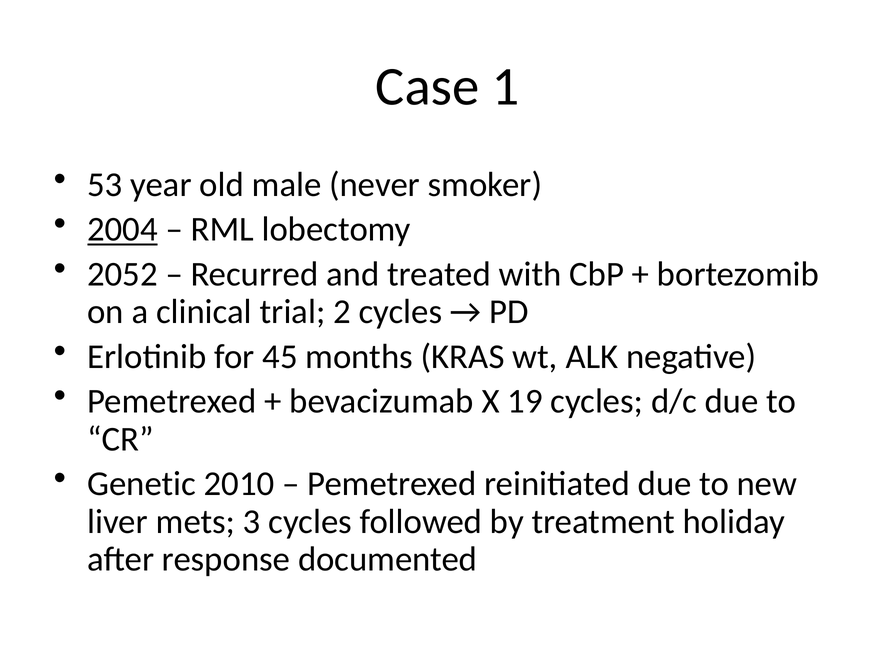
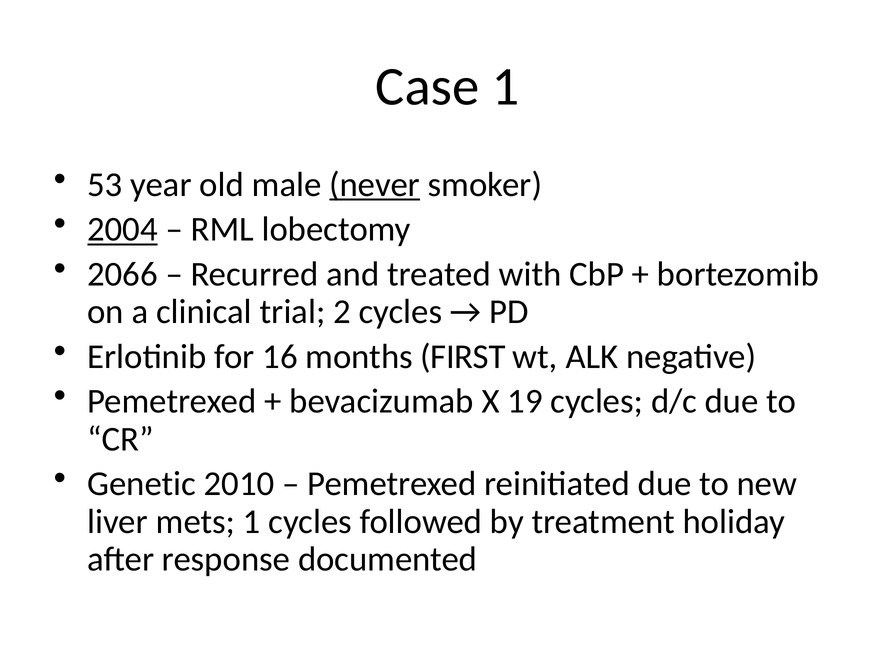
never underline: none -> present
2052: 2052 -> 2066
45: 45 -> 16
KRAS: KRAS -> FIRST
mets 3: 3 -> 1
